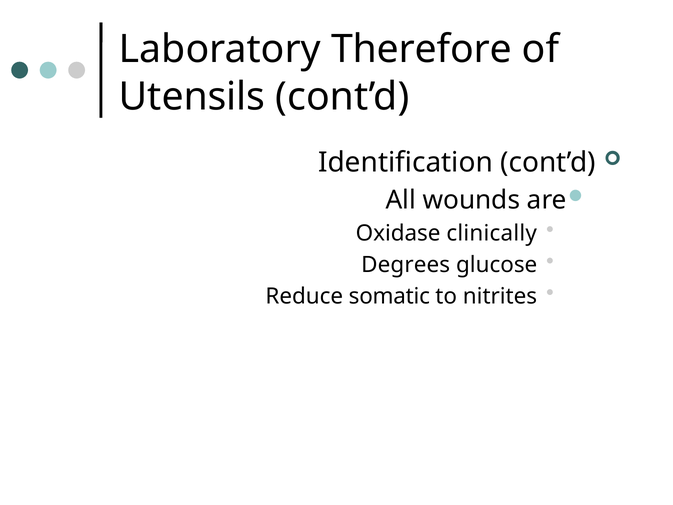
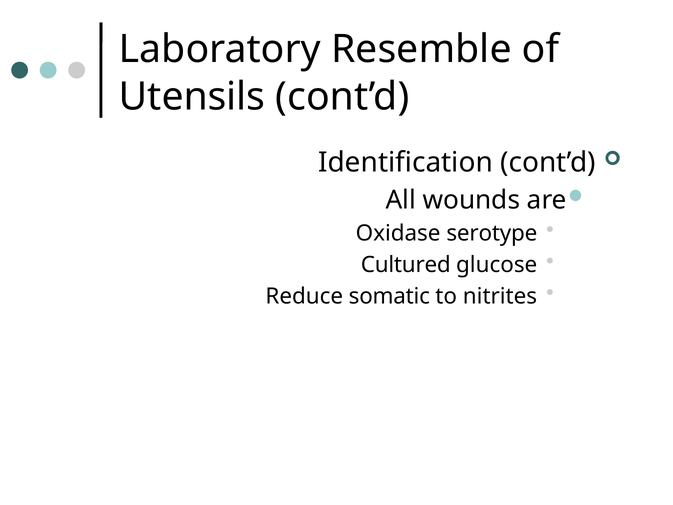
Therefore: Therefore -> Resemble
clinically: clinically -> serotype
Degrees: Degrees -> Cultured
